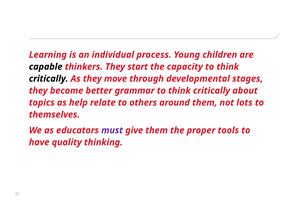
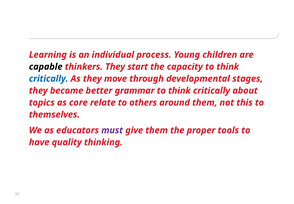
critically at (49, 79) colour: black -> blue
help: help -> core
lots: lots -> this
